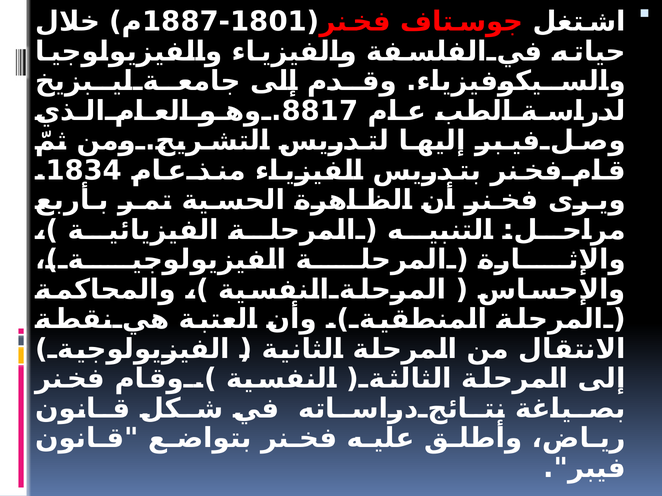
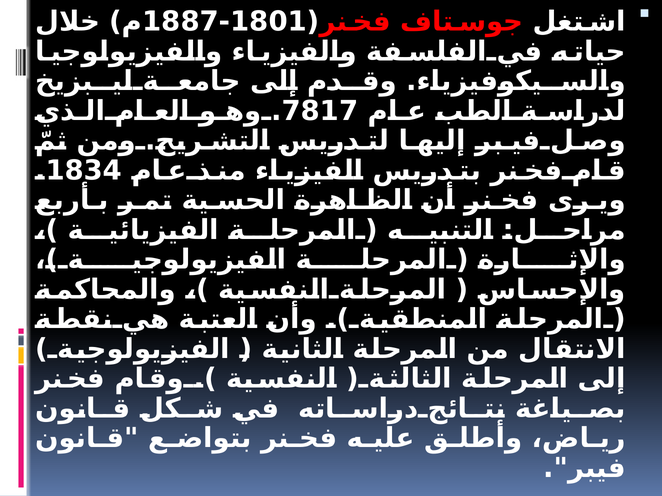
8817: 8817 -> 7817
